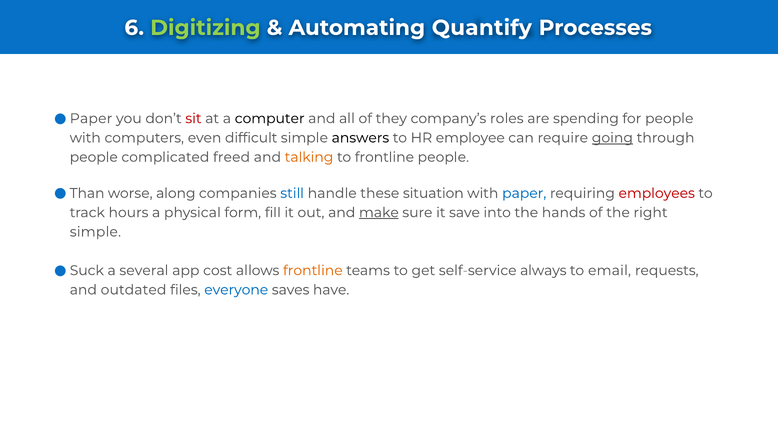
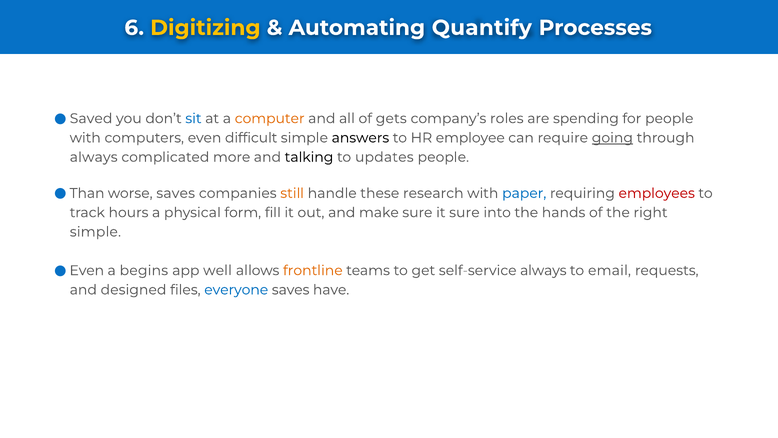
Digitizing colour: light green -> yellow
Paper at (91, 118): Paper -> Saved
sit colour: red -> blue
computer colour: black -> orange
they: they -> gets
people at (94, 157): people -> always
freed: freed -> more
talking colour: orange -> black
to frontline: frontline -> updates
worse along: along -> saves
still colour: blue -> orange
situation: situation -> research
make underline: present -> none
it save: save -> sure
Suck at (87, 270): Suck -> Even
several: several -> begins
cost: cost -> well
outdated: outdated -> designed
